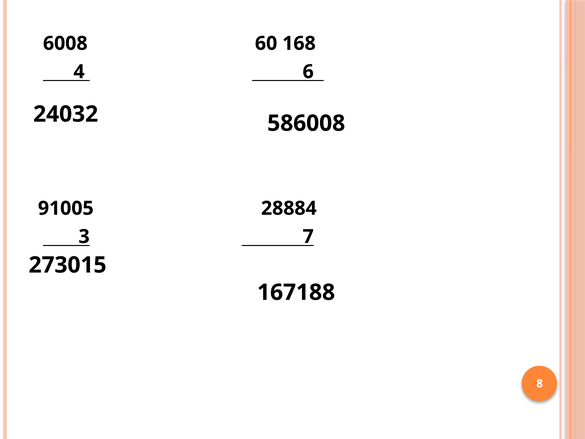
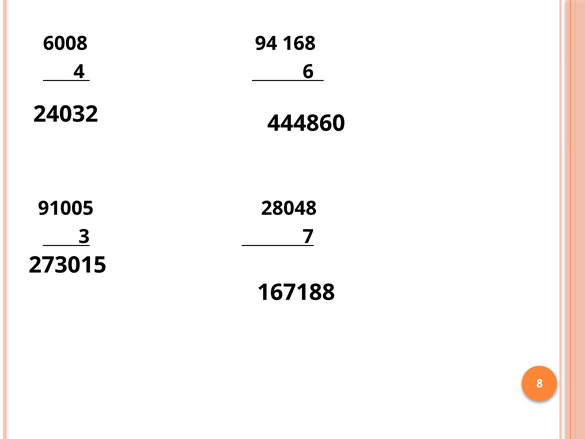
60: 60 -> 94
586008: 586008 -> 444860
28884: 28884 -> 28048
